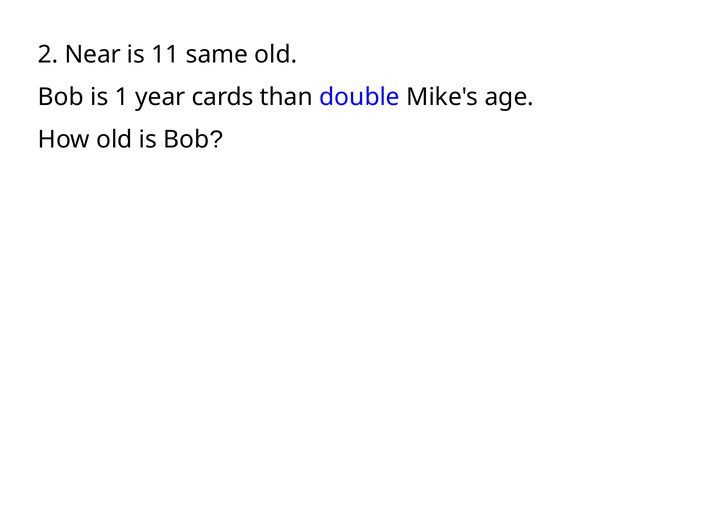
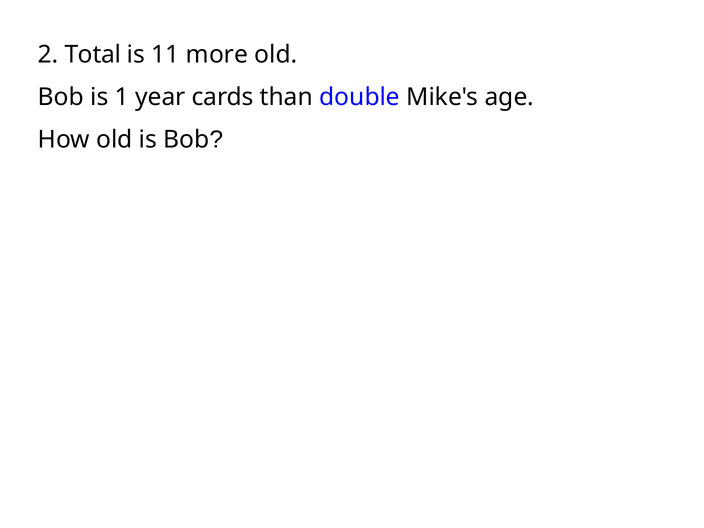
Near: Near -> Total
same: same -> more
